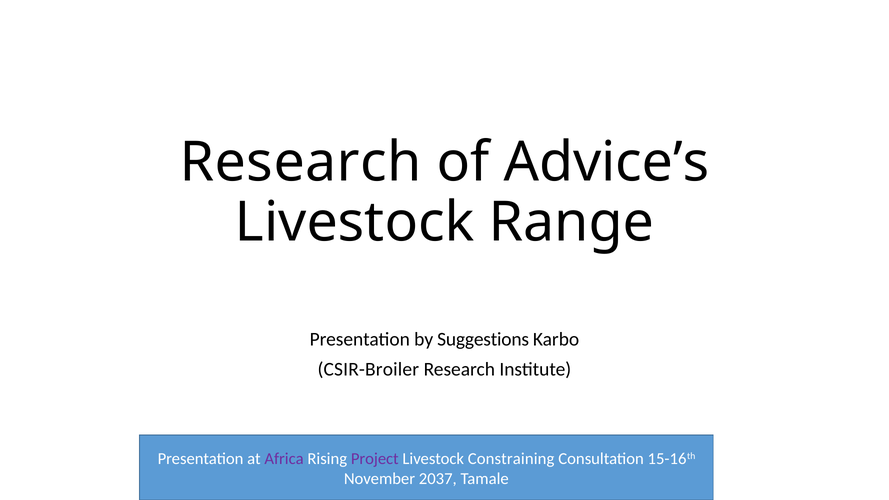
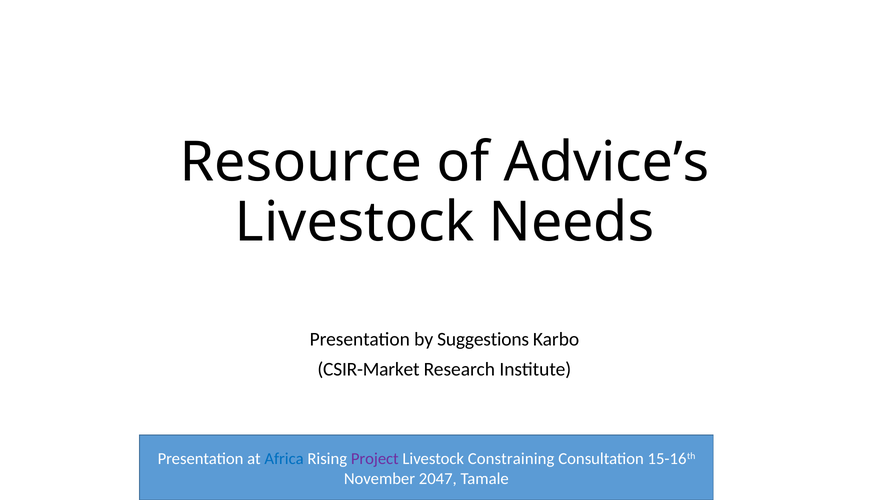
Research at (301, 162): Research -> Resource
Range: Range -> Needs
CSIR-Broiler: CSIR-Broiler -> CSIR-Market
Africa colour: purple -> blue
2037: 2037 -> 2047
